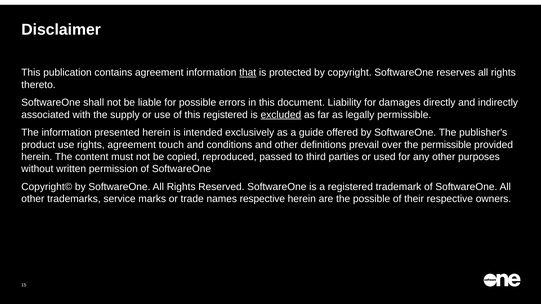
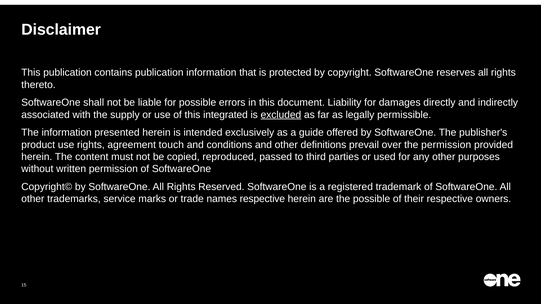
contains agreement: agreement -> publication
that underline: present -> none
this registered: registered -> integrated
the permissible: permissible -> permission
